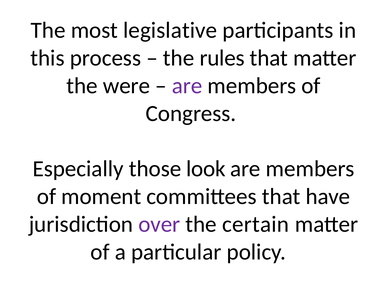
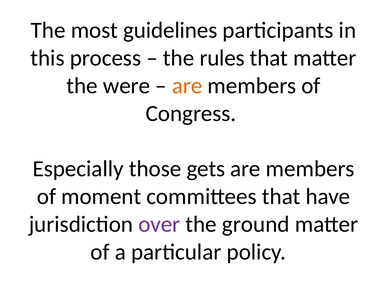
legislative: legislative -> guidelines
are at (187, 86) colour: purple -> orange
look: look -> gets
certain: certain -> ground
